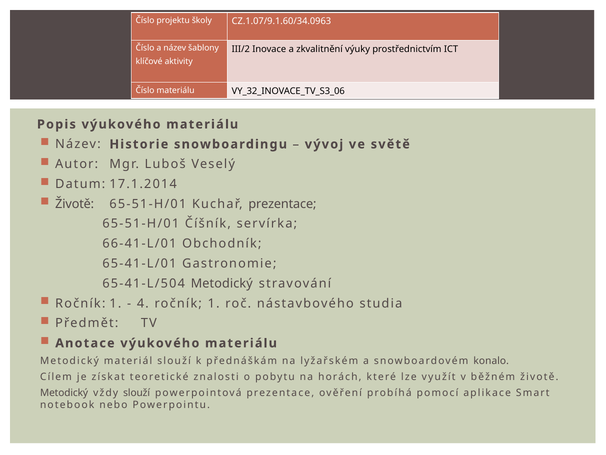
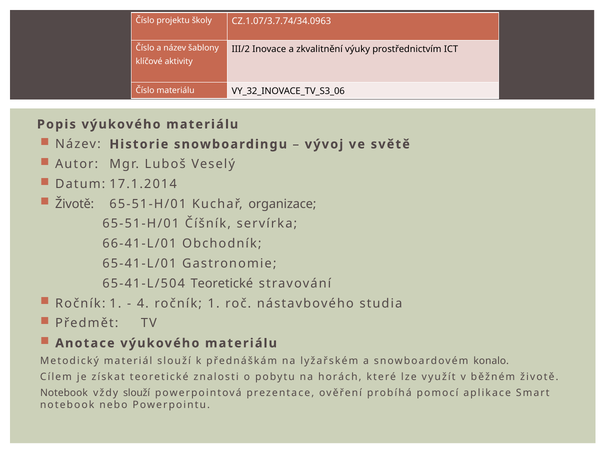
CZ.1.07/9.1.60/34.0963: CZ.1.07/9.1.60/34.0963 -> CZ.1.07/3.7.74/34.0963
Kuchař prezentace: prezentace -> organizace
65-41-L/504 Metodický: Metodický -> Teoretické
Metodický at (64, 393): Metodický -> Notebook
